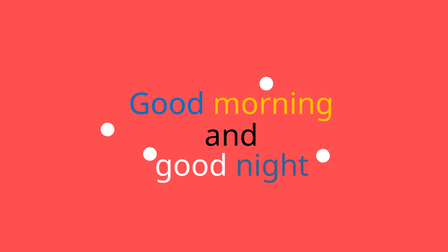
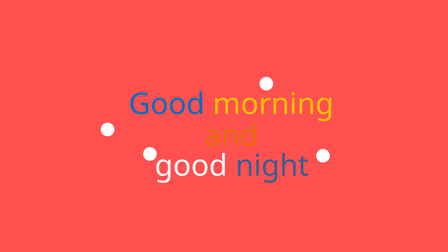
and colour: black -> orange
